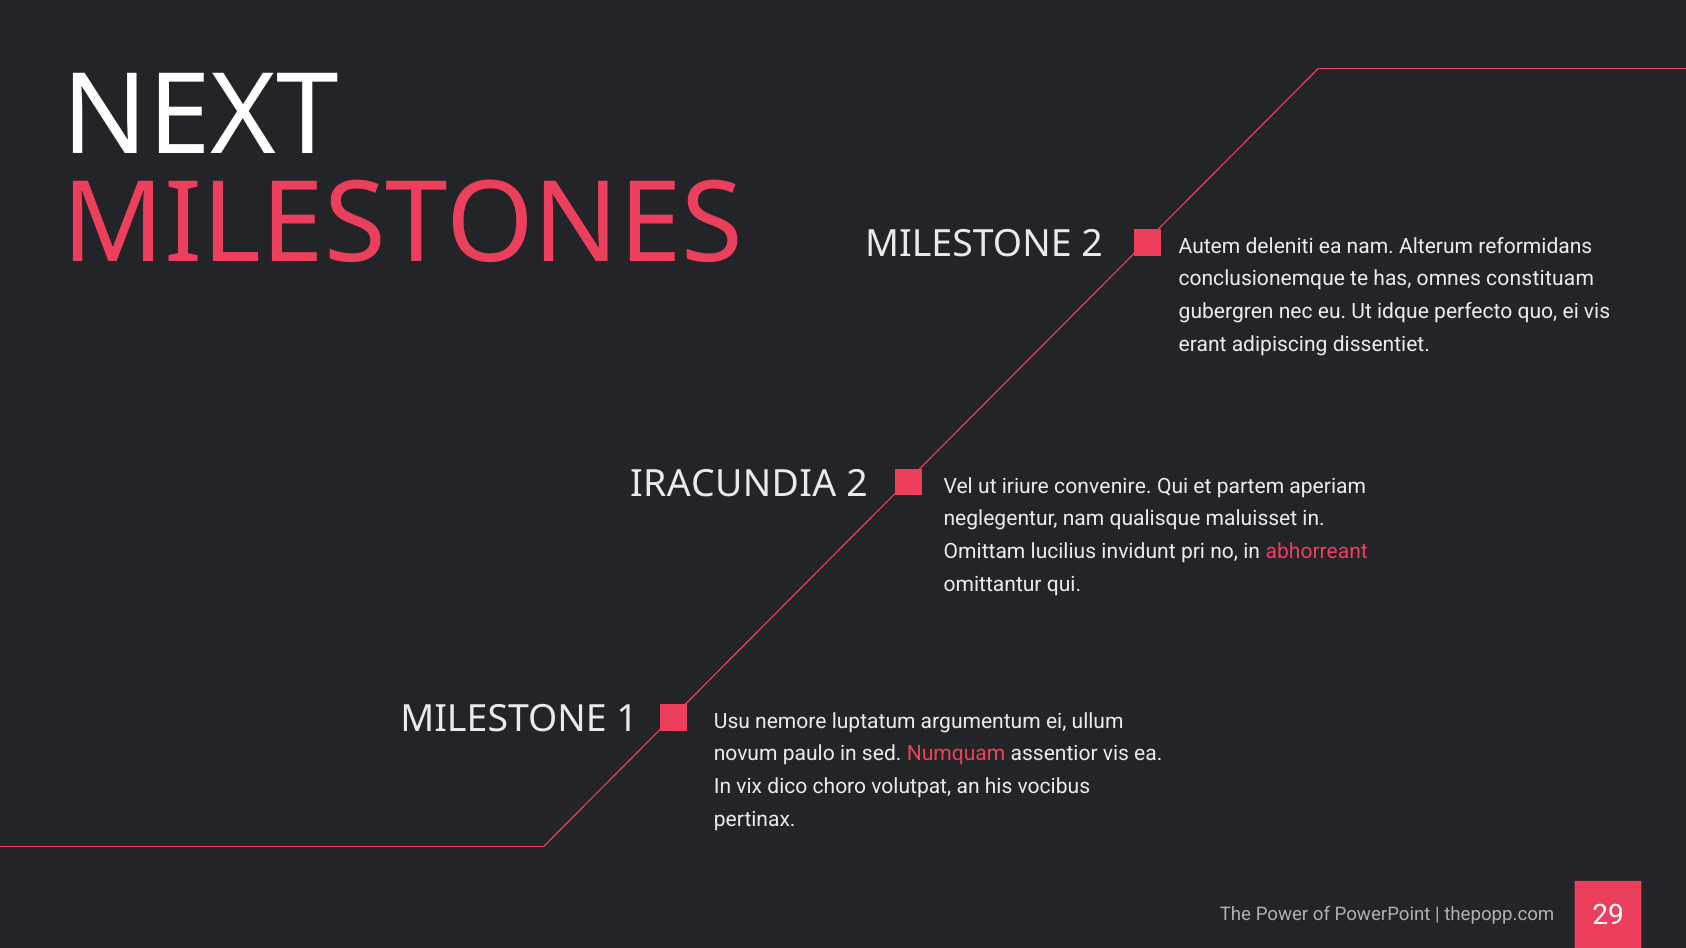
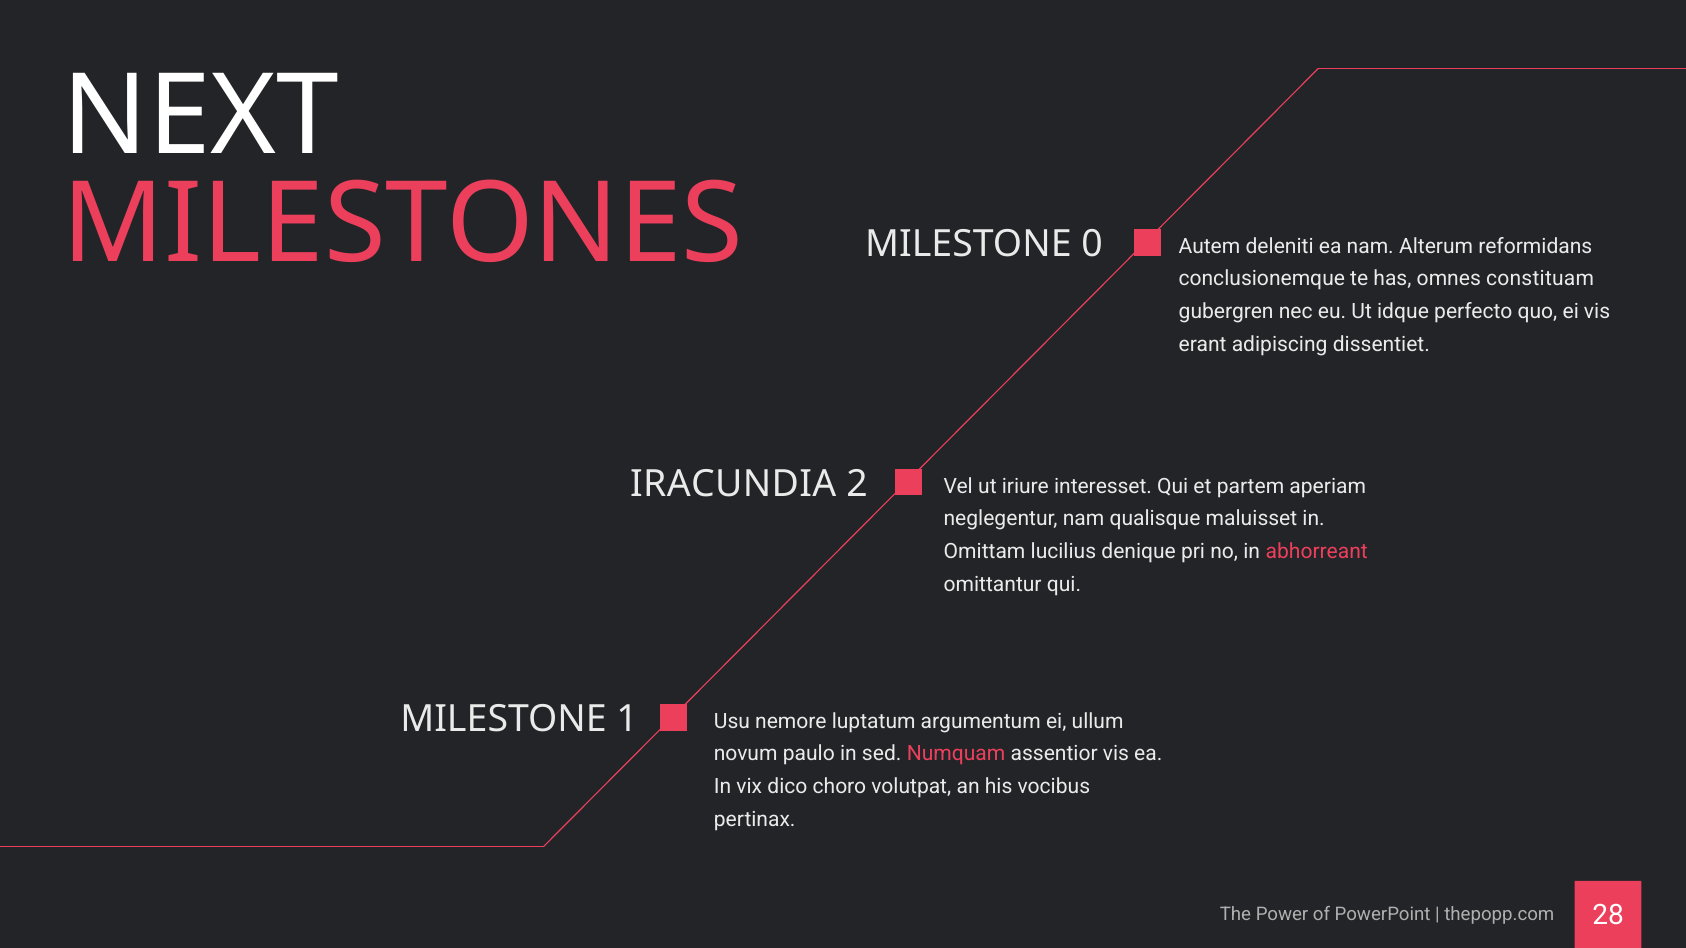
MILESTONE 2: 2 -> 0
convenire: convenire -> interesset
invidunt: invidunt -> denique
29: 29 -> 28
